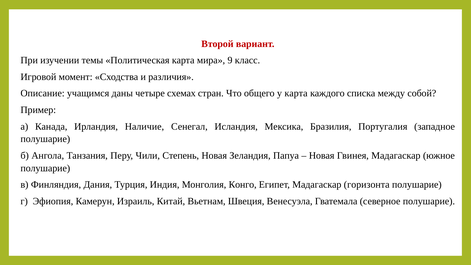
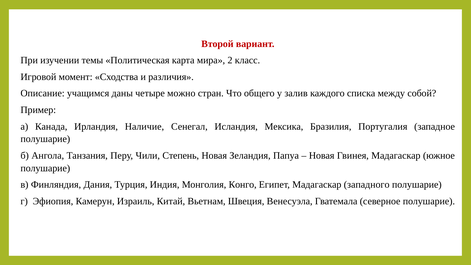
9: 9 -> 2
схемах: схемах -> можно
у карта: карта -> залив
горизонта: горизонта -> западного
